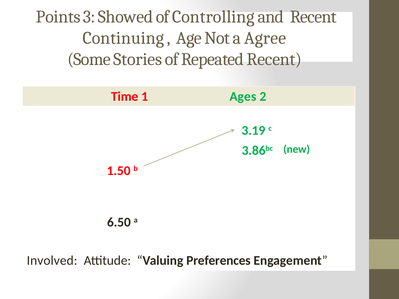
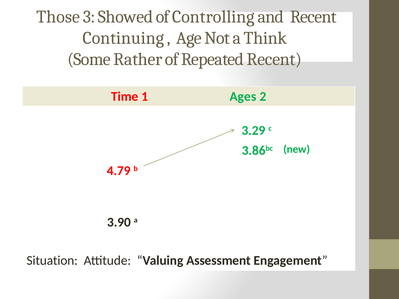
Points: Points -> Those
Agree: Agree -> Think
Stories: Stories -> Rather
3.19: 3.19 -> 3.29
1.50: 1.50 -> 4.79
6.50: 6.50 -> 3.90
Involved: Involved -> Situation
Preferences: Preferences -> Assessment
